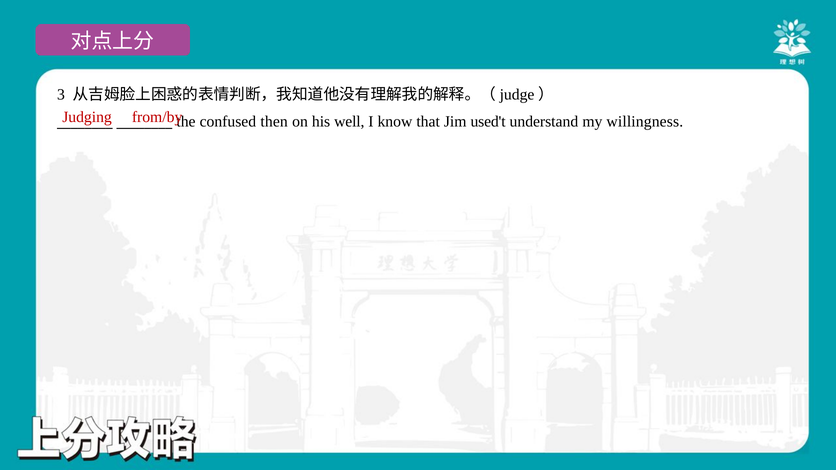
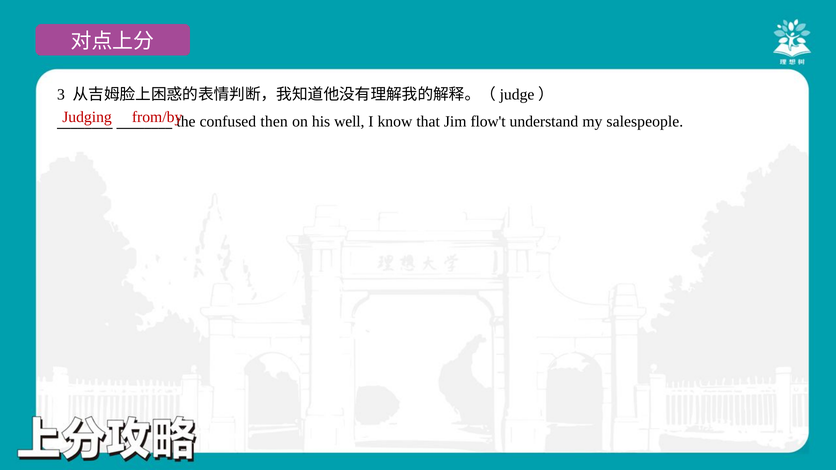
used't: used't -> flow't
willingness: willingness -> salespeople
